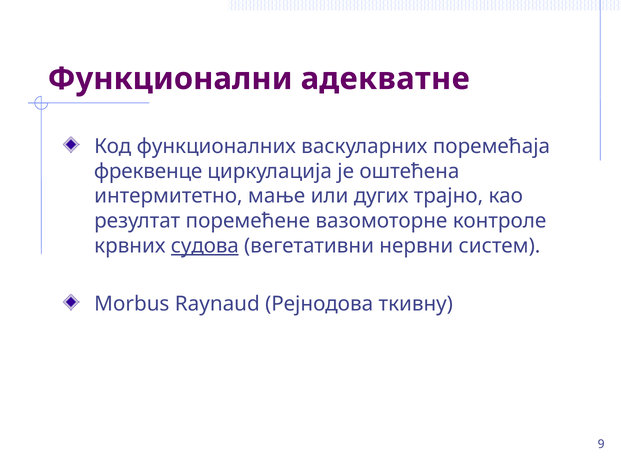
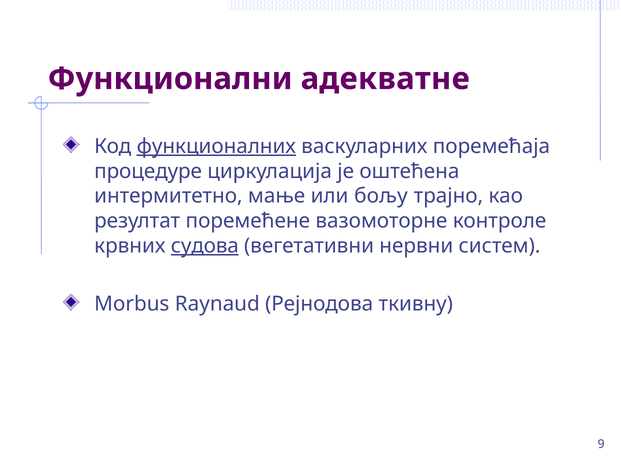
функционалних underline: none -> present
фреквенце: фреквенце -> процедуре
дугих: дугих -> бољу
